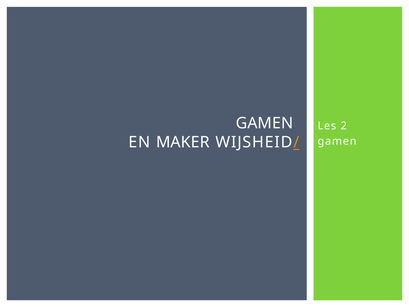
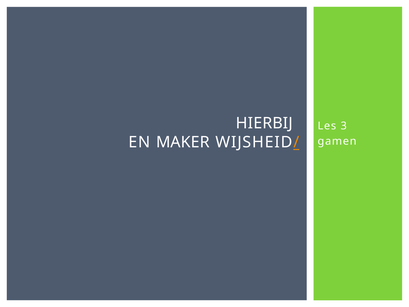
GAMEN at (264, 123): GAMEN -> HIERBIJ
2: 2 -> 3
